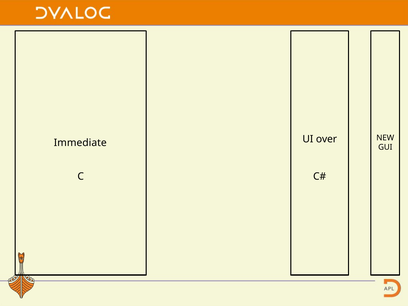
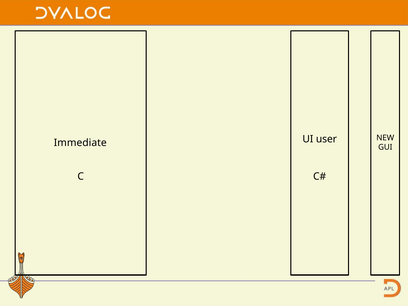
over: over -> user
